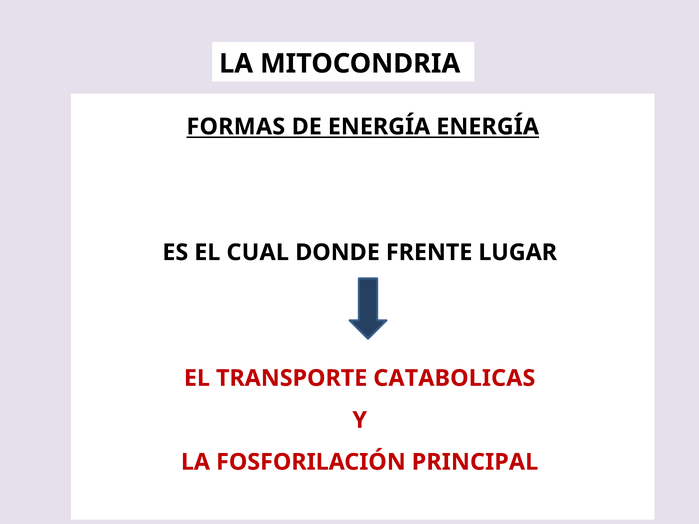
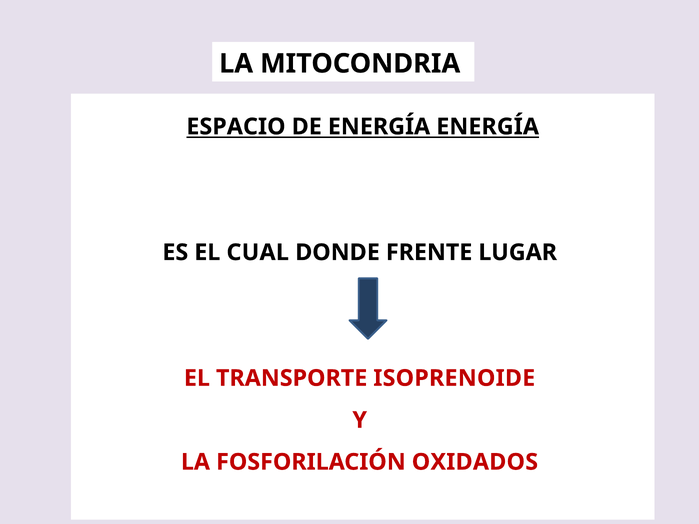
FORMAS: FORMAS -> ESPACIO
CATABOLICAS: CATABOLICAS -> ISOPRENOIDE
PRINCIPAL: PRINCIPAL -> OXIDADOS
